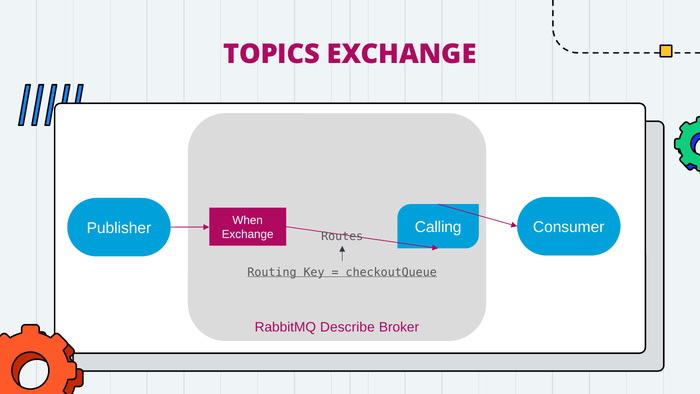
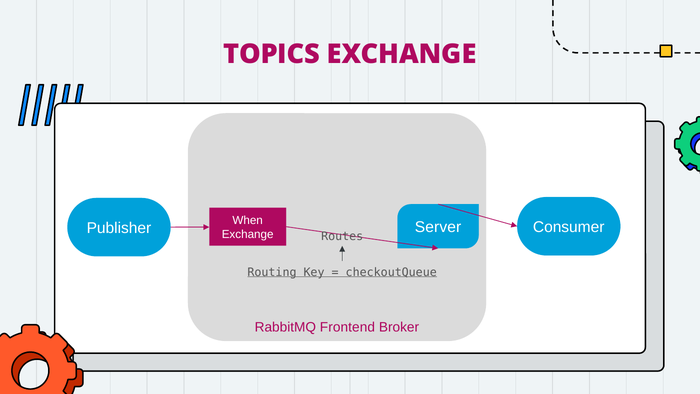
Calling: Calling -> Server
Describe: Describe -> Frontend
